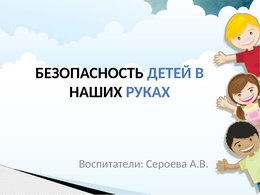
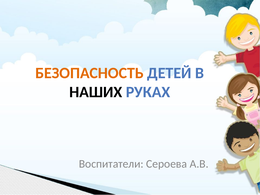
БЕЗОПАСНОСТЬ colour: black -> orange
